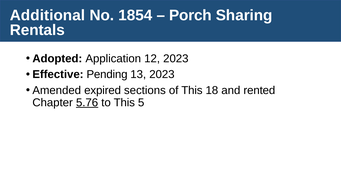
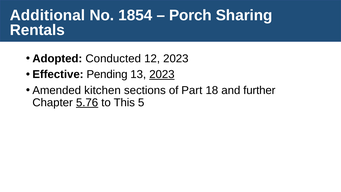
Application: Application -> Conducted
2023 at (162, 74) underline: none -> present
expired: expired -> kitchen
of This: This -> Part
rented: rented -> further
